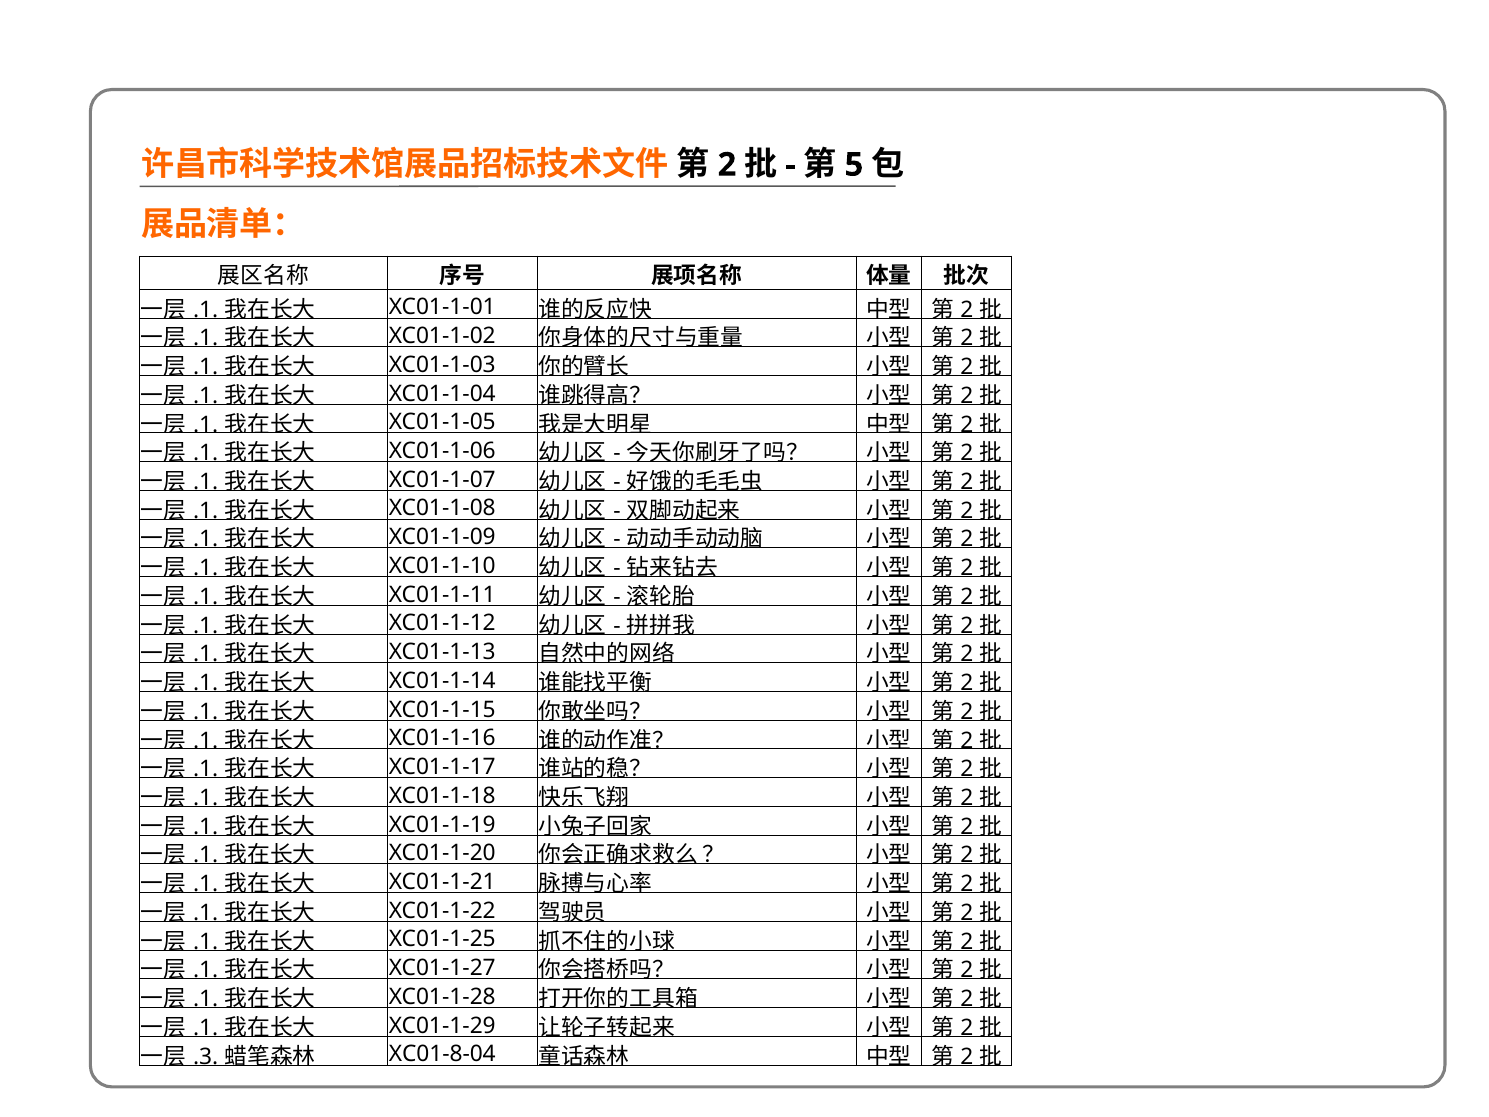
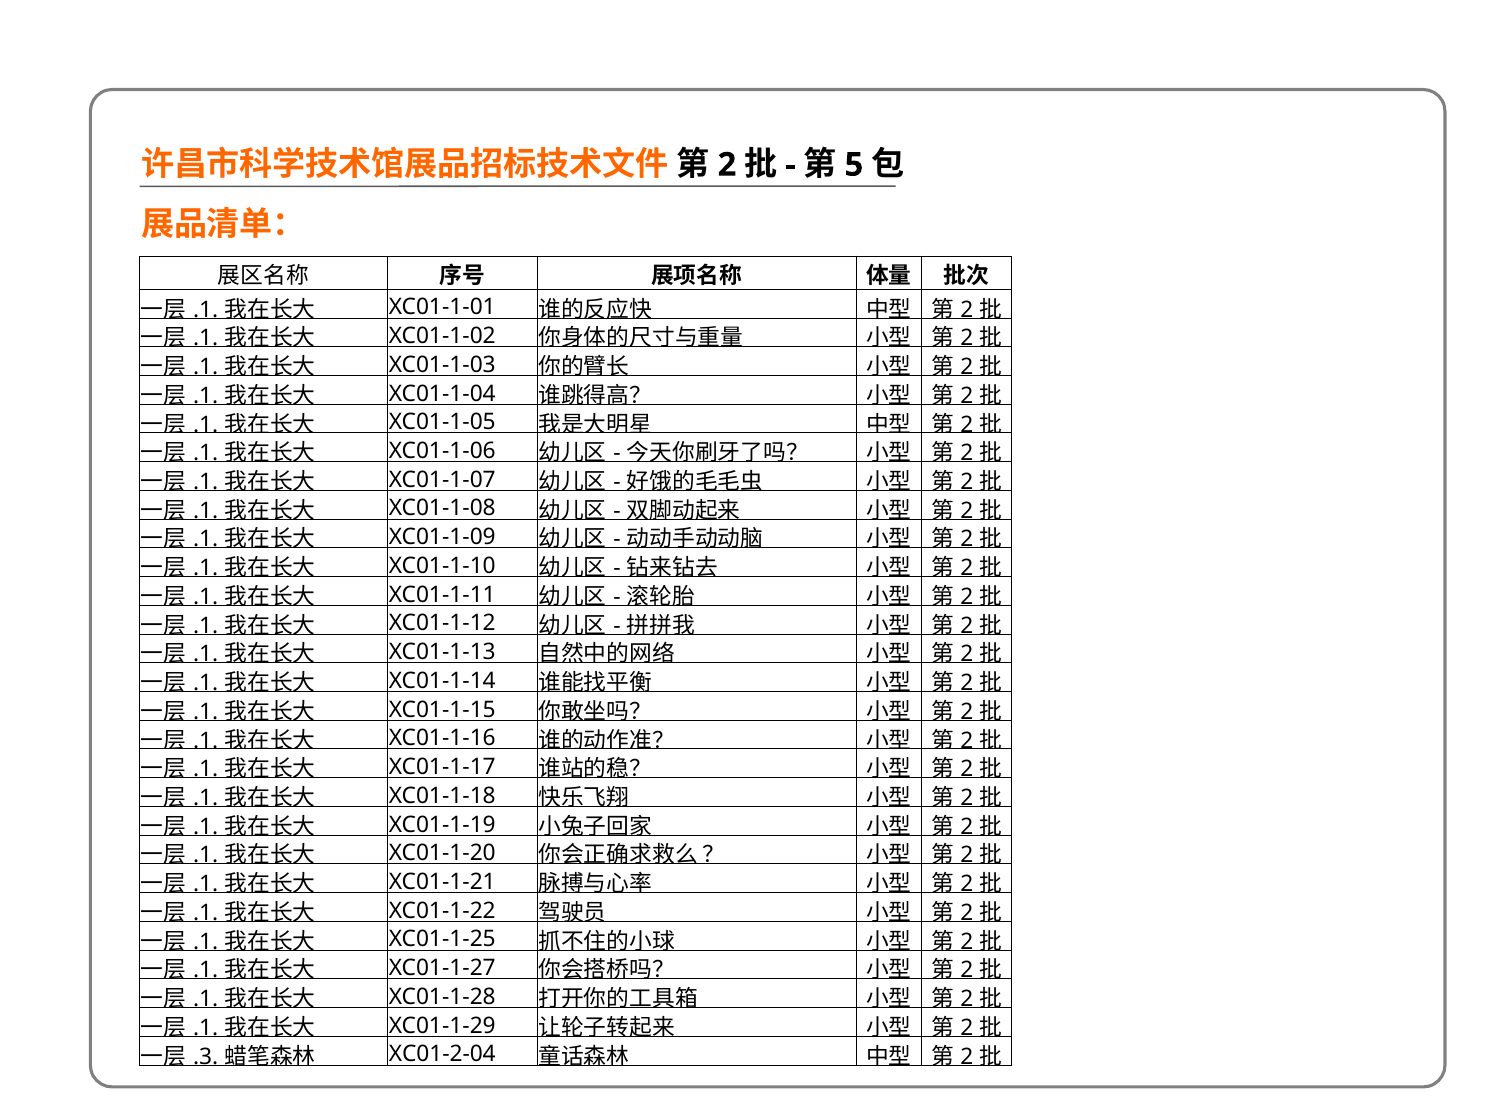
XC01-8-04: XC01-8-04 -> XC01-2-04
